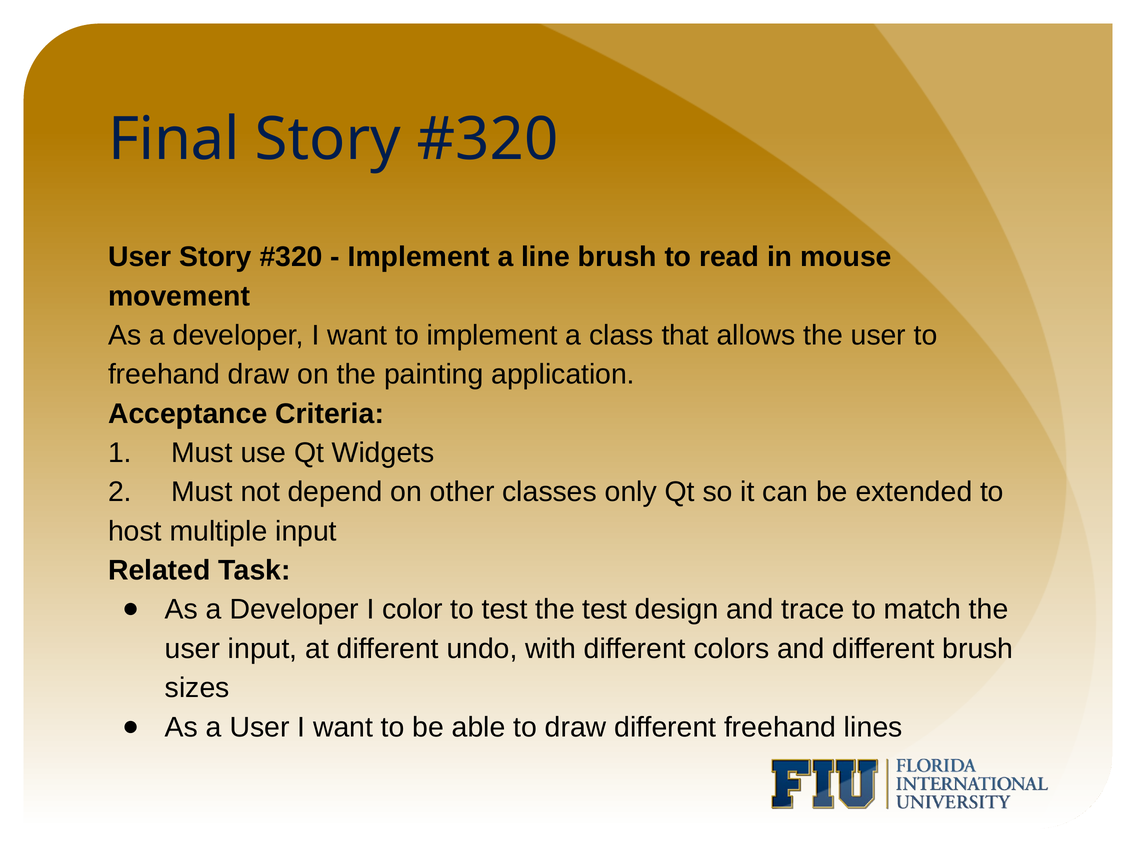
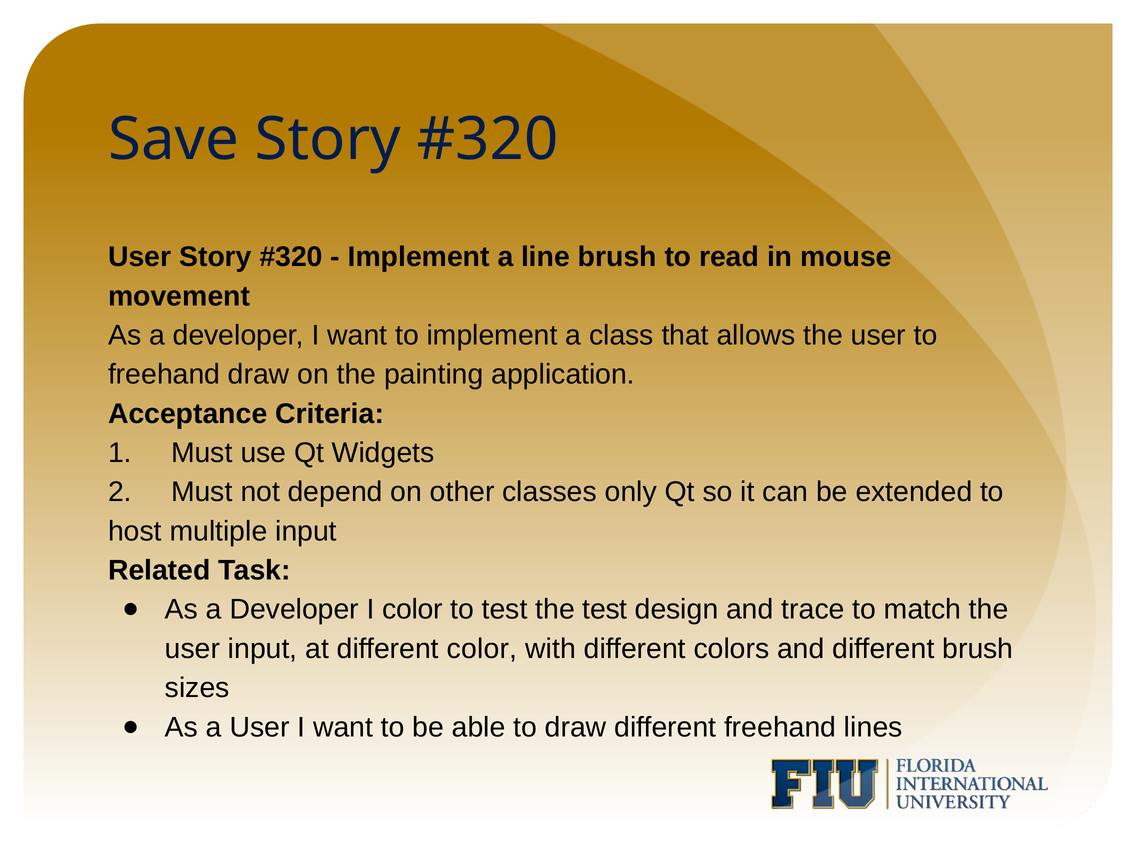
Final: Final -> Save
different undo: undo -> color
